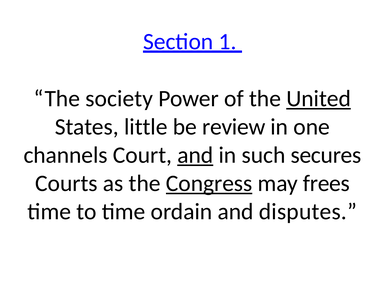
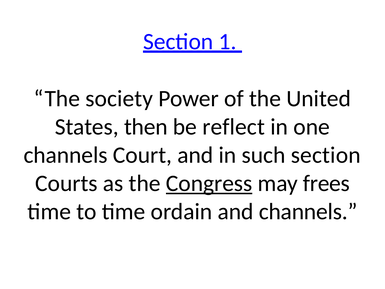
United underline: present -> none
little: little -> then
review: review -> reflect
and at (195, 155) underline: present -> none
such secures: secures -> section
and disputes: disputes -> channels
